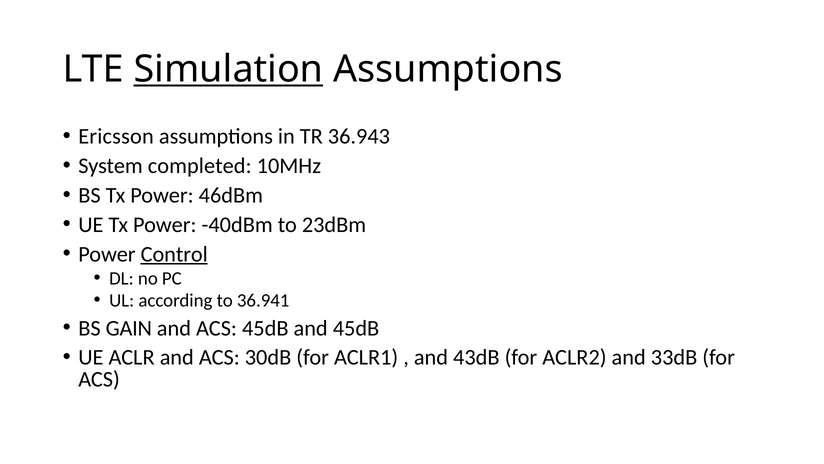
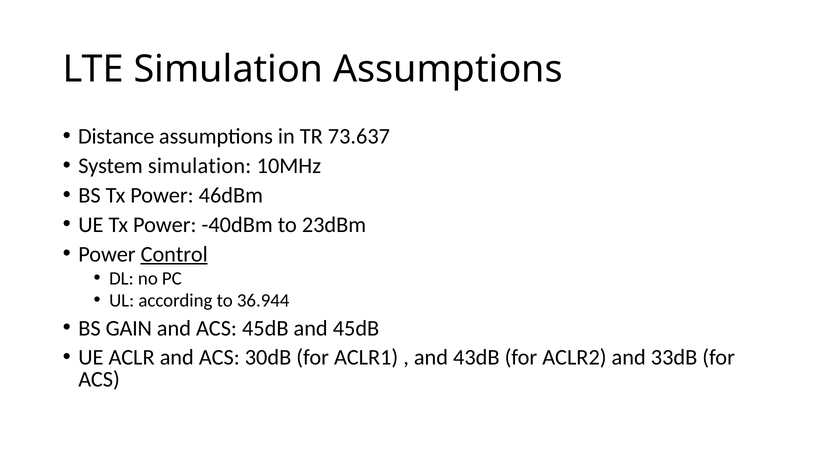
Simulation at (228, 69) underline: present -> none
Ericsson: Ericsson -> Distance
36.943: 36.943 -> 73.637
System completed: completed -> simulation
36.941: 36.941 -> 36.944
